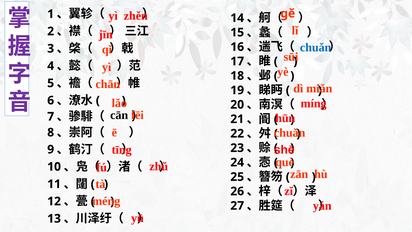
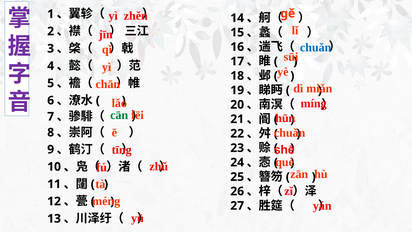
cān colour: black -> green
